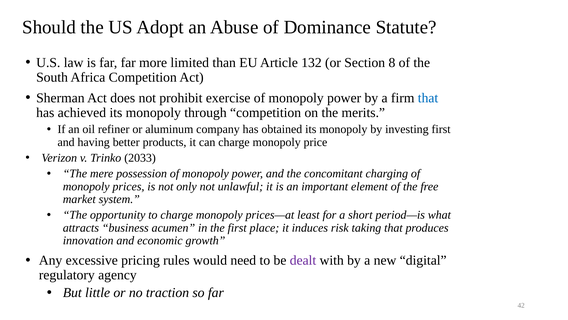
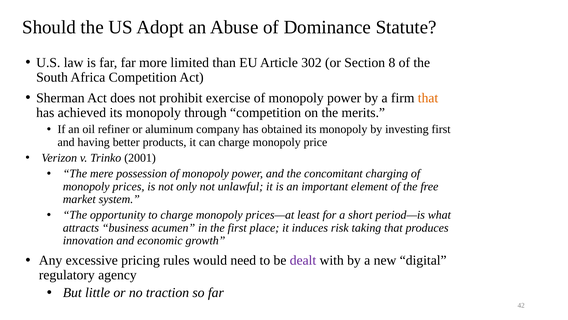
132: 132 -> 302
that at (428, 98) colour: blue -> orange
2033: 2033 -> 2001
